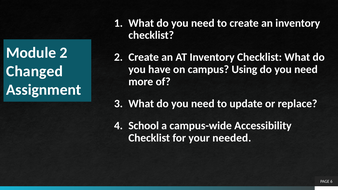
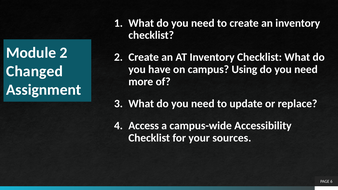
School: School -> Access
needed: needed -> sources
